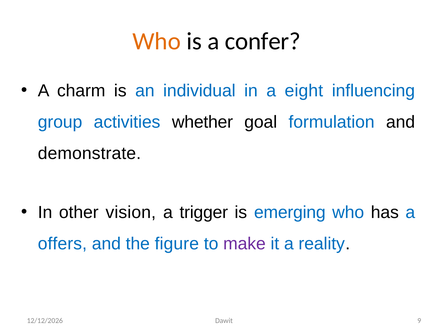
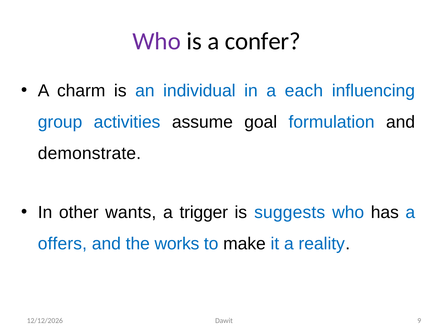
Who at (157, 41) colour: orange -> purple
eight: eight -> each
whether: whether -> assume
vision: vision -> wants
emerging: emerging -> suggests
figure: figure -> works
make colour: purple -> black
